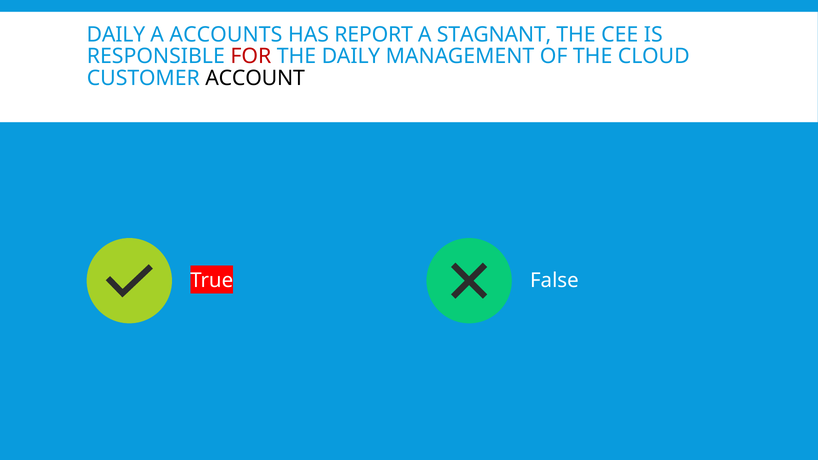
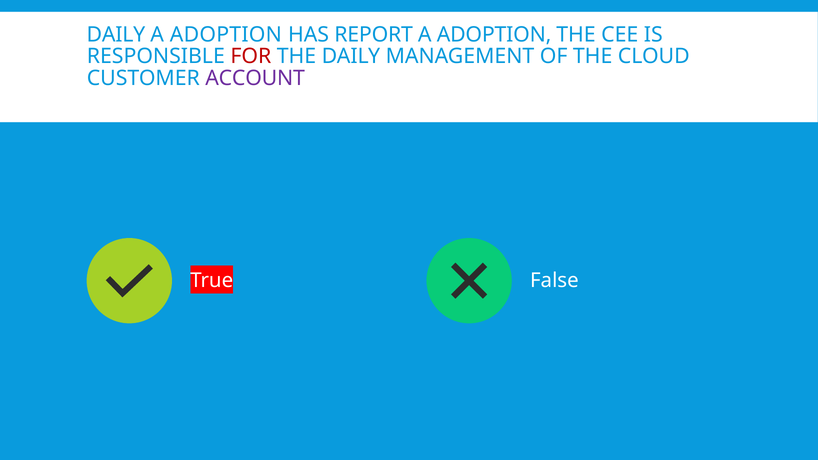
ACCOUNTS at (226, 35): ACCOUNTS -> ADOPTION
STAGNANT at (494, 35): STAGNANT -> ADOPTION
ACCOUNT colour: black -> purple
